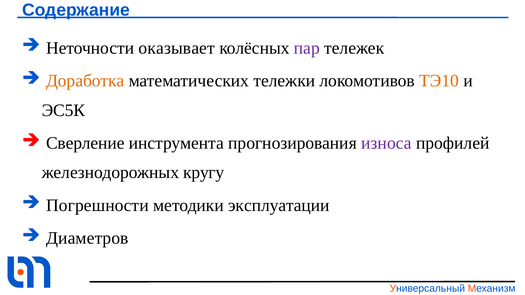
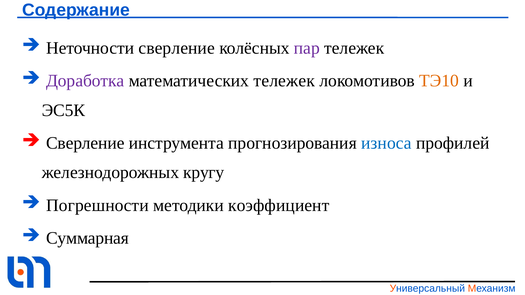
Неточности оказывает: оказывает -> сверление
Доработка colour: orange -> purple
математических тележки: тележки -> тележек
износа colour: purple -> blue
эксплуатации: эксплуатации -> коэффициент
Диаметров: Диаметров -> Суммарная
